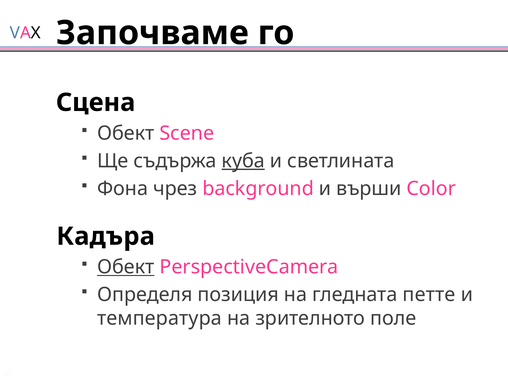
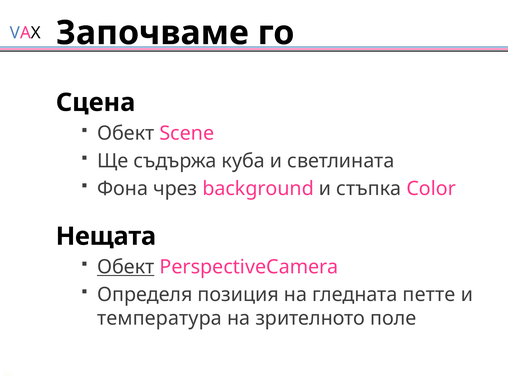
куба underline: present -> none
върши: върши -> стъпка
Кадъра: Кадъра -> Нещата
